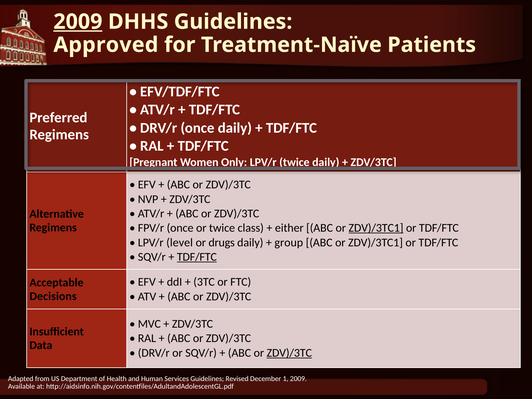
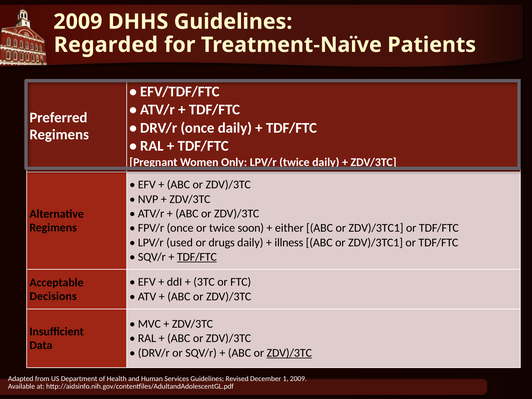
2009 at (78, 22) underline: present -> none
Approved: Approved -> Regarded
class: class -> soon
ZDV)/3TC1 at (376, 228) underline: present -> none
level: level -> used
group: group -> illness
